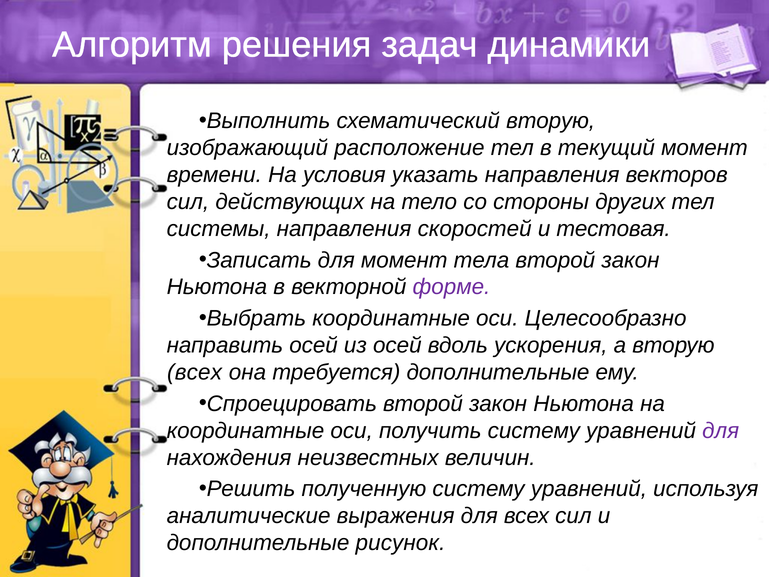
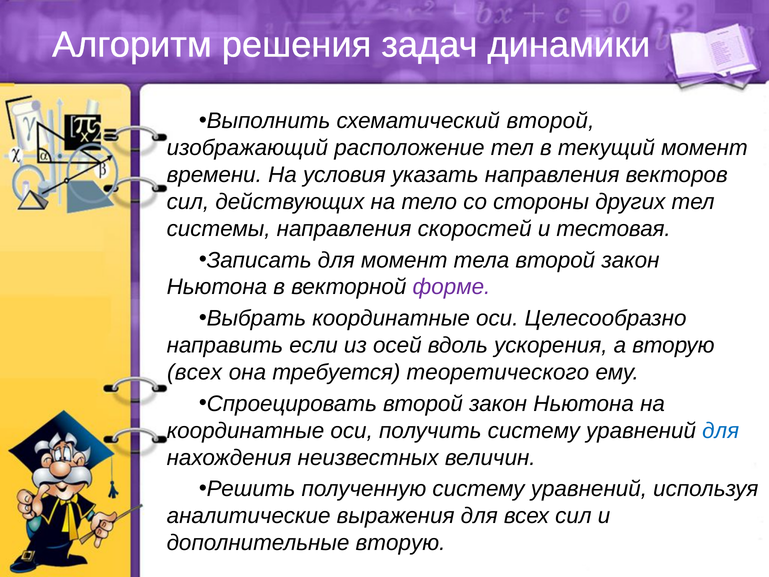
схематический вторую: вторую -> второй
направить осей: осей -> если
требуется дополнительные: дополнительные -> теоретического
для at (721, 431) colour: purple -> blue
дополнительные рисунок: рисунок -> вторую
